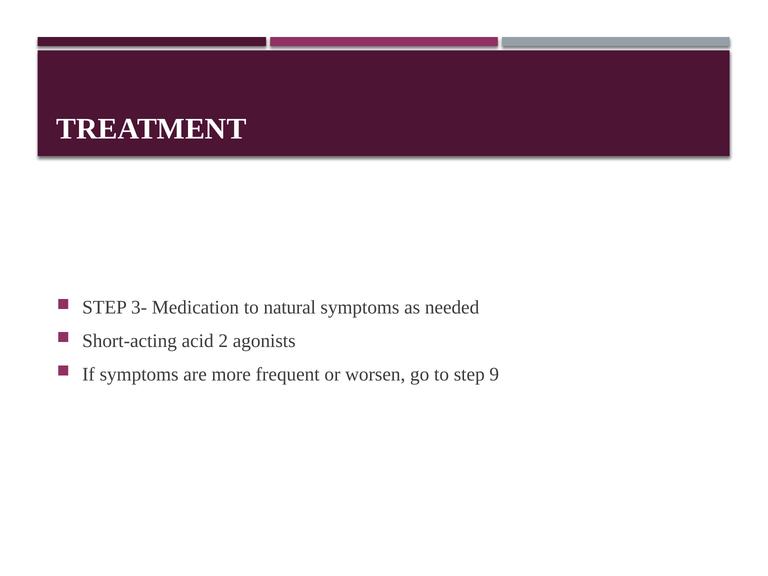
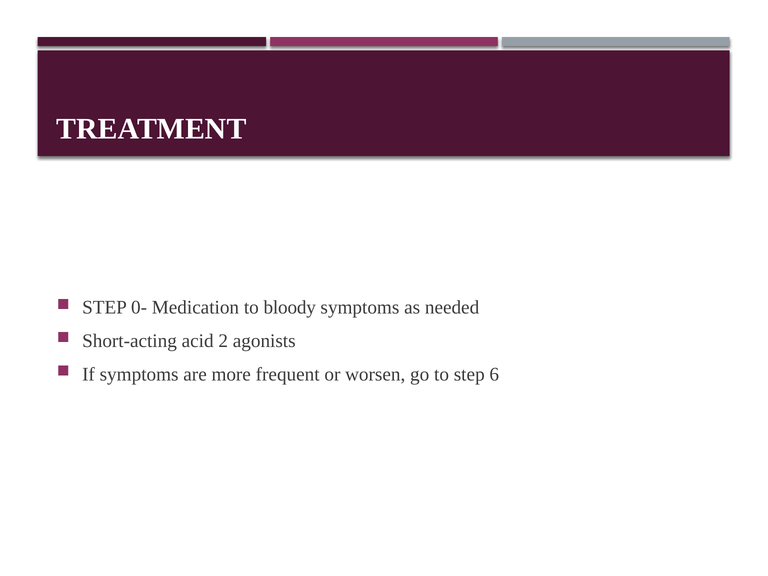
3-: 3- -> 0-
natural: natural -> bloody
9: 9 -> 6
